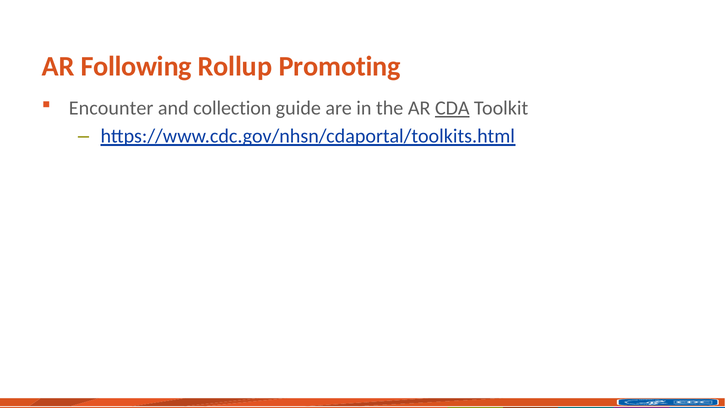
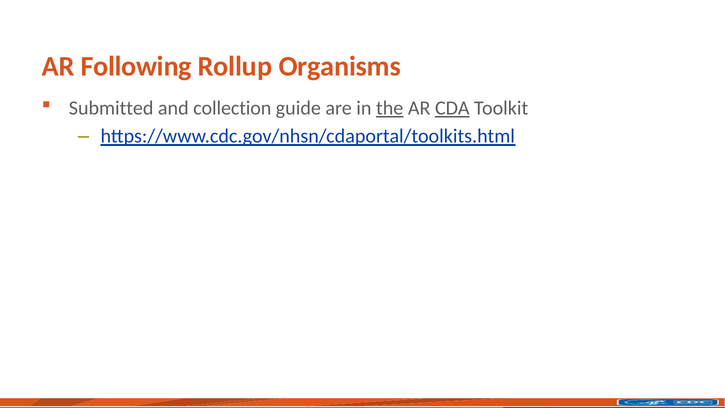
Promoting: Promoting -> Organisms
Encounter: Encounter -> Submitted
the underline: none -> present
